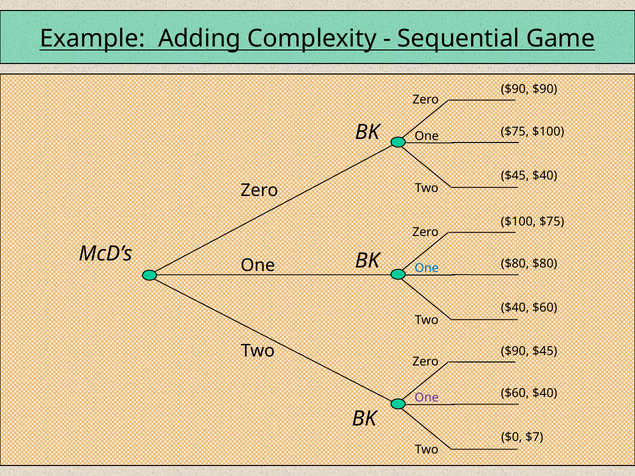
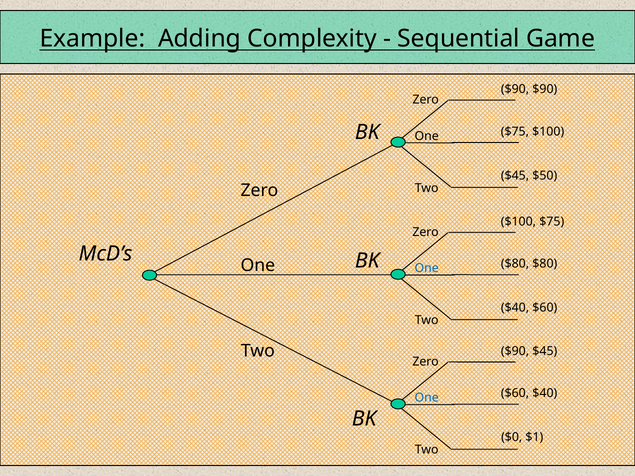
$45 $40: $40 -> $50
One at (427, 398) colour: purple -> blue
$7: $7 -> $1
